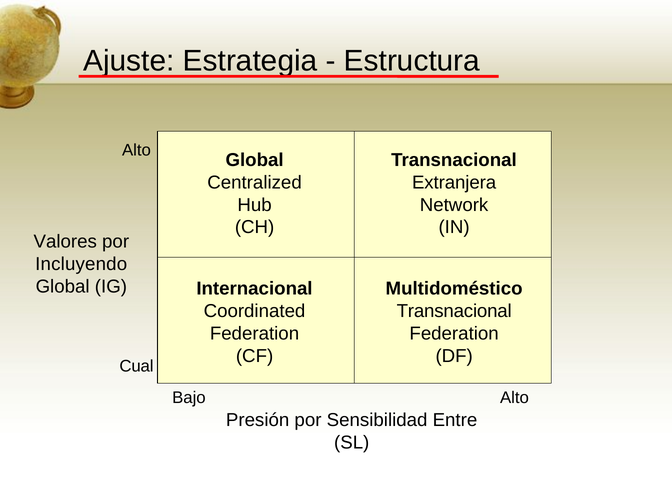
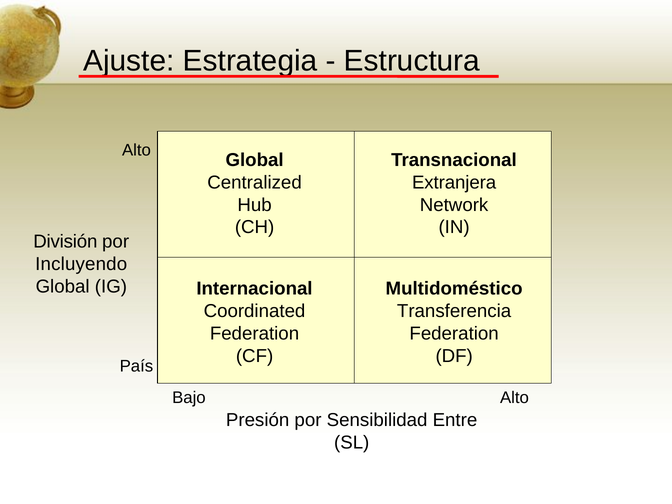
Valores: Valores -> División
Transnacional at (454, 311): Transnacional -> Transferencia
Cual: Cual -> País
